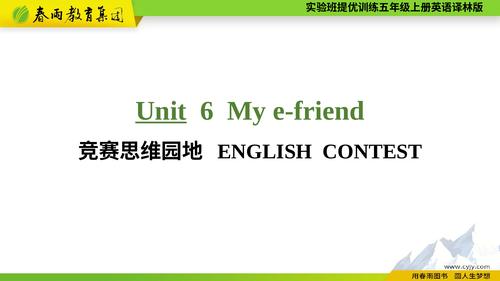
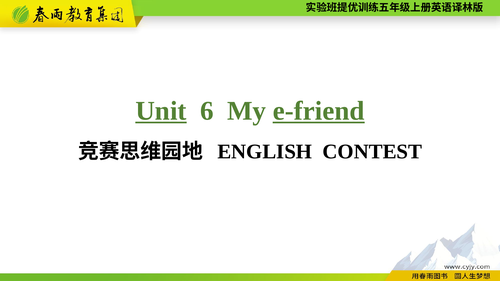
e-friend underline: none -> present
